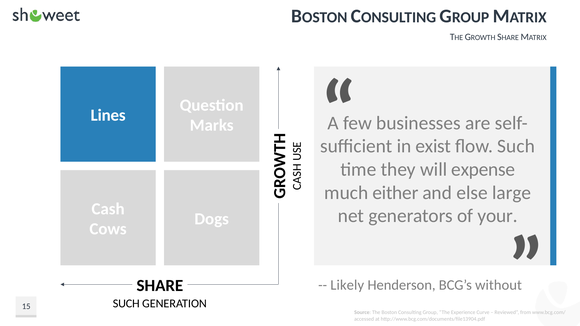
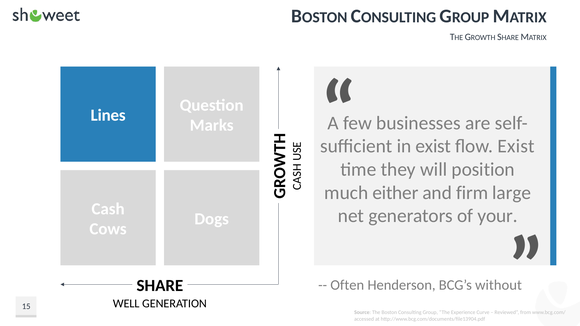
flow Such: Such -> Exist
expense: expense -> position
else: else -> firm
Likely: Likely -> Often
SUCH at (126, 304): SUCH -> WELL
